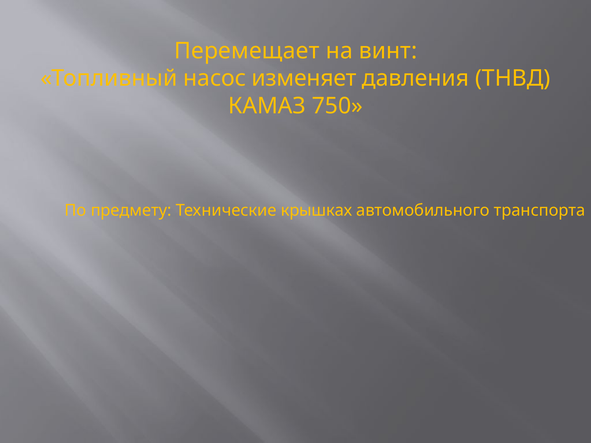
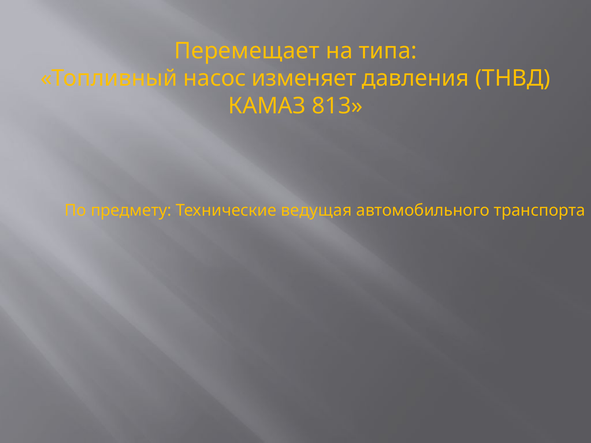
винт: винт -> типа
750: 750 -> 813
крышках: крышках -> ведущая
